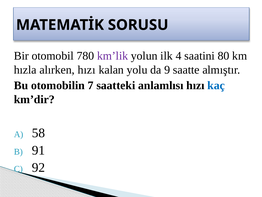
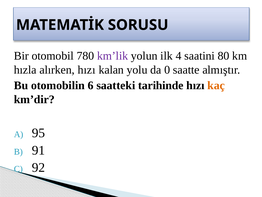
9: 9 -> 0
7: 7 -> 6
anlamlısı: anlamlısı -> tarihinde
kaç colour: blue -> orange
58: 58 -> 95
